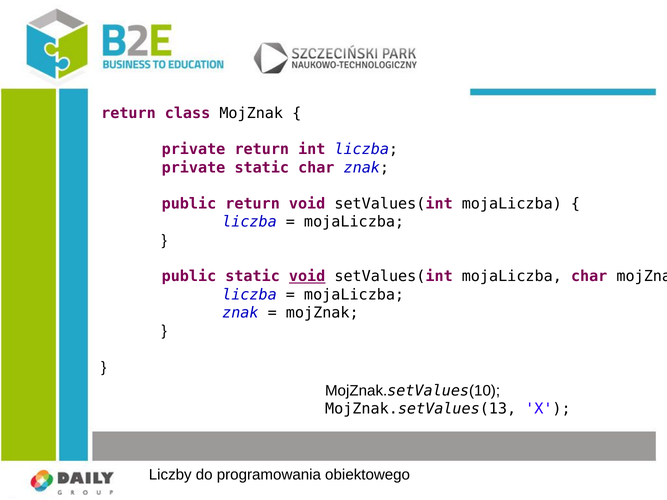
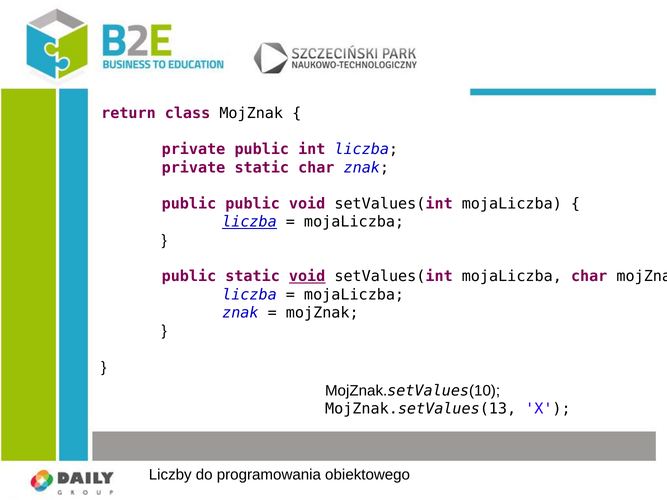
private return: return -> public
public return: return -> public
liczba at (249, 222) underline: none -> present
